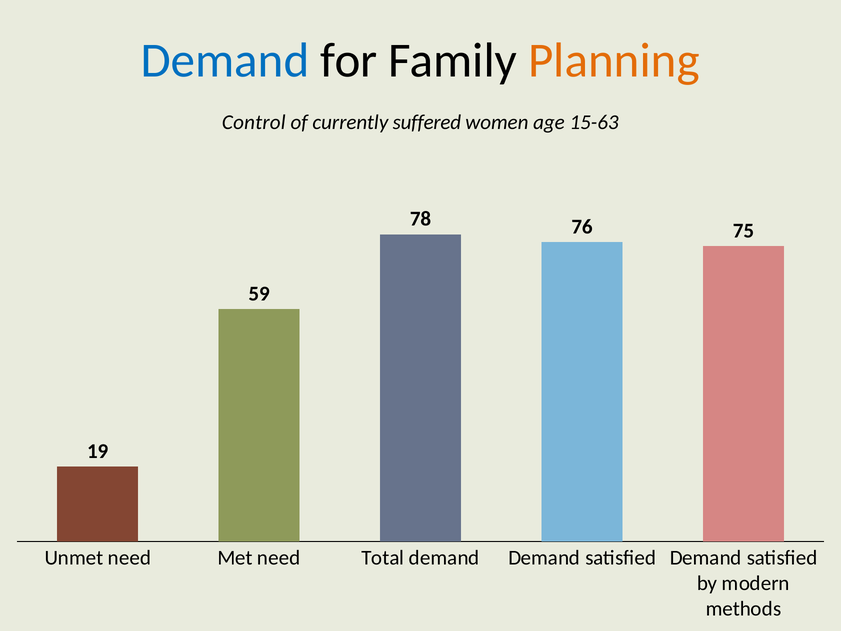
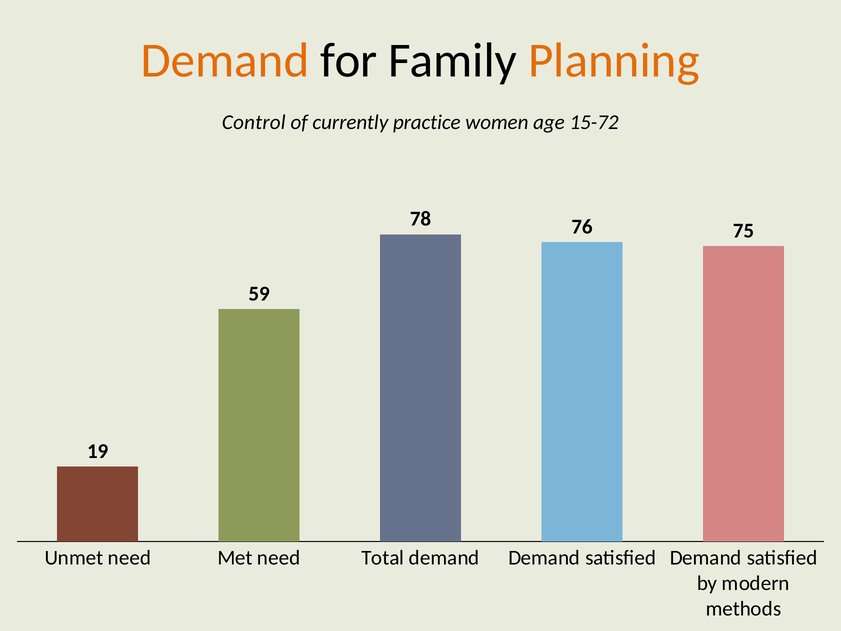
Demand at (225, 61) colour: blue -> orange
suffered: suffered -> practice
15-63: 15-63 -> 15-72
